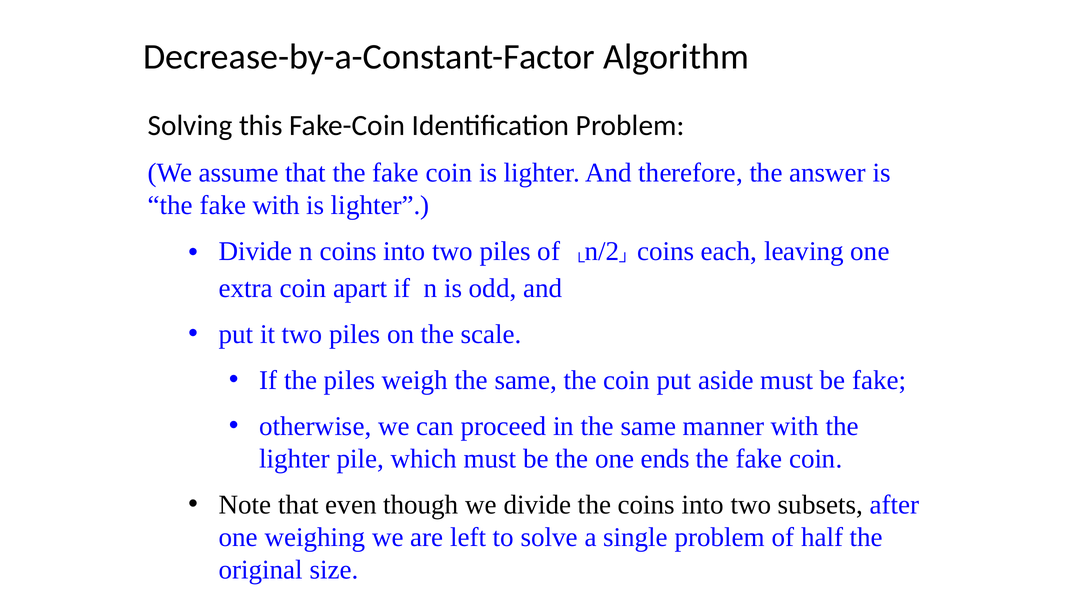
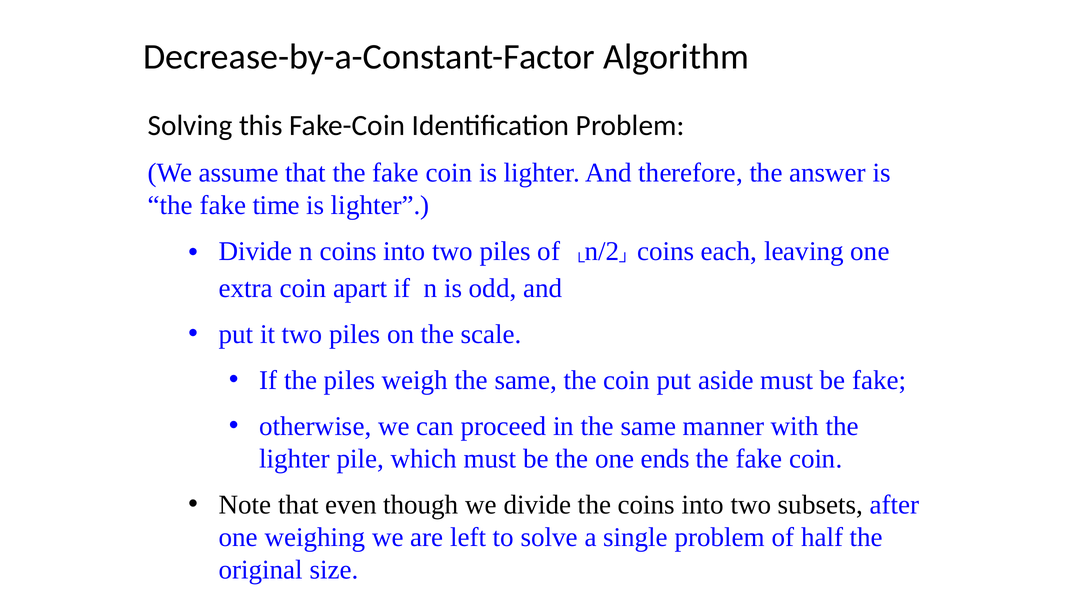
fake with: with -> time
